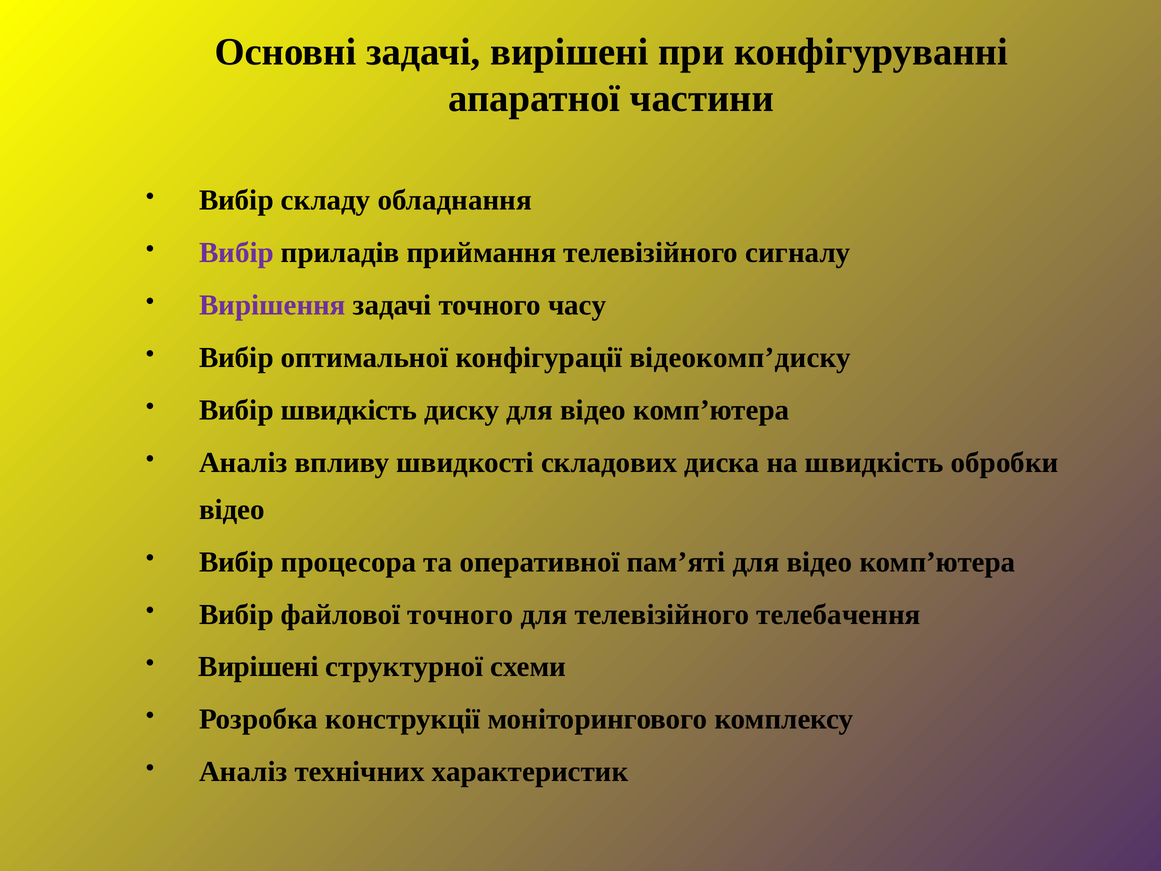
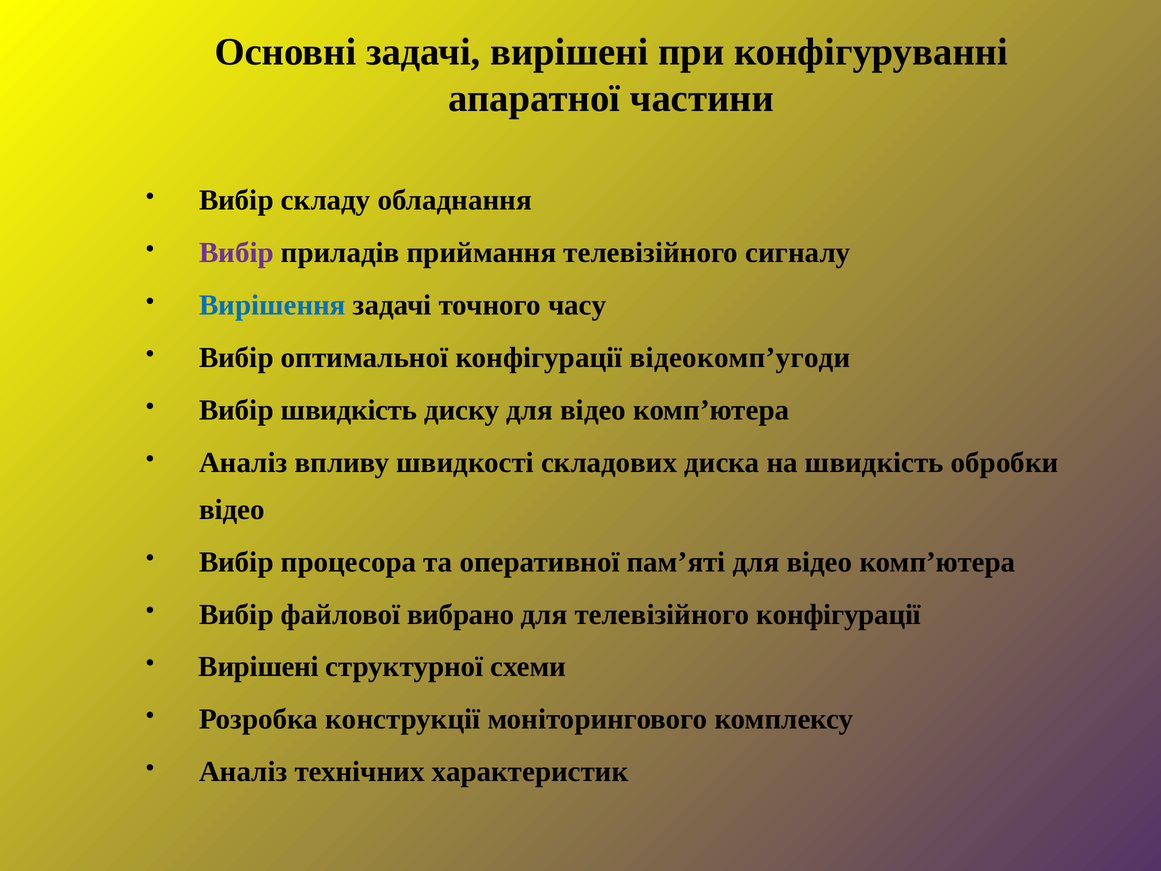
Вирішення colour: purple -> blue
відеокомп’диску: відеокомп’диску -> відеокомп’угоди
файлової точного: точного -> вибрано
телевізійного телебачення: телебачення -> конфігурації
